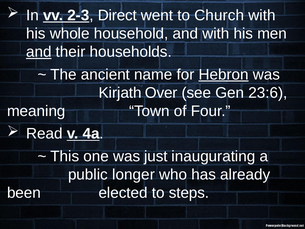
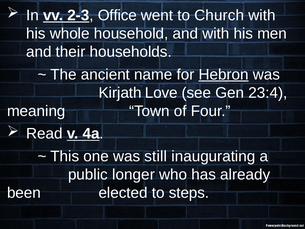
Direct: Direct -> Office
and at (39, 52) underline: present -> none
Over: Over -> Love
23:6: 23:6 -> 23:4
just: just -> still
